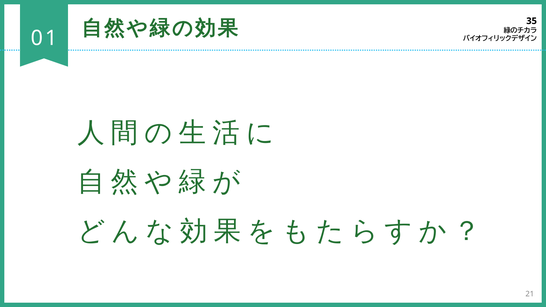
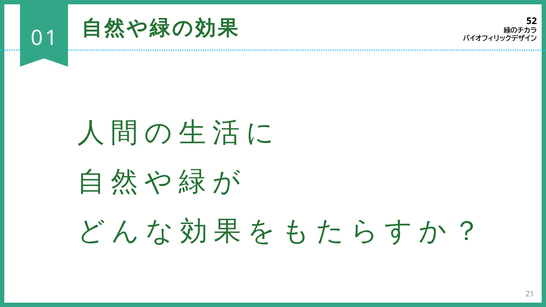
35: 35 -> 52
